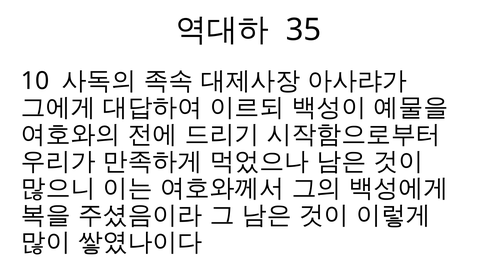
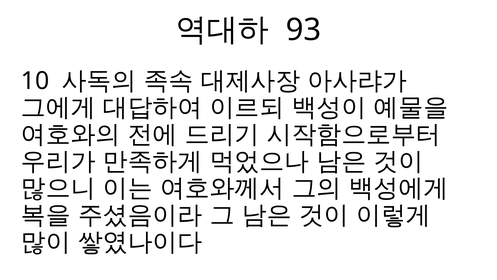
35: 35 -> 93
